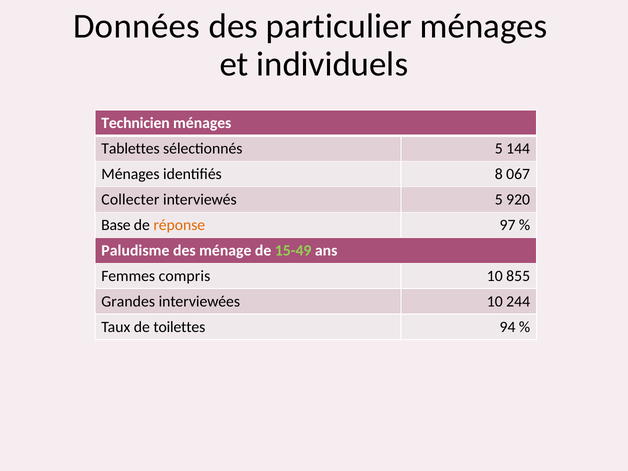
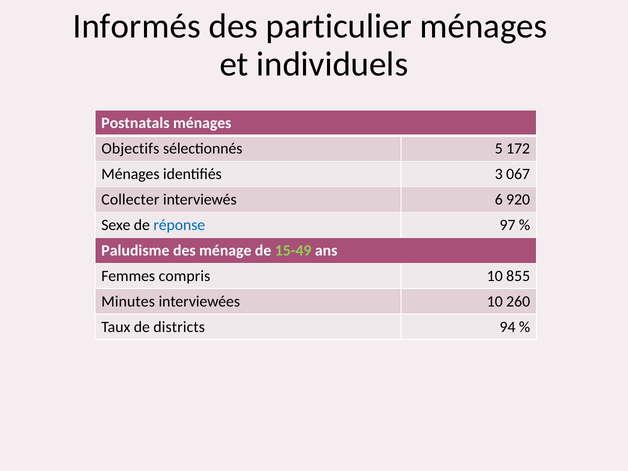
Données: Données -> Informés
Technicien: Technicien -> Postnatals
Tablettes: Tablettes -> Objectifs
144: 144 -> 172
8: 8 -> 3
interviewés 5: 5 -> 6
Base: Base -> Sexe
réponse colour: orange -> blue
Grandes: Grandes -> Minutes
244: 244 -> 260
toilettes: toilettes -> districts
